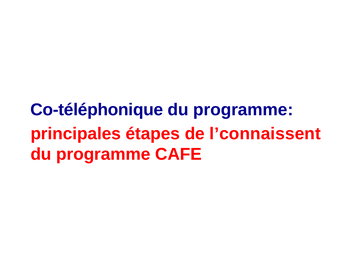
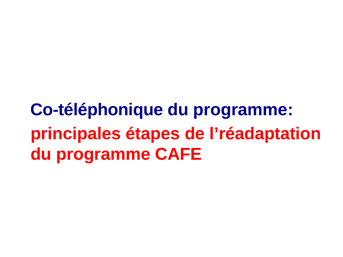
l’connaissent: l’connaissent -> l’réadaptation
